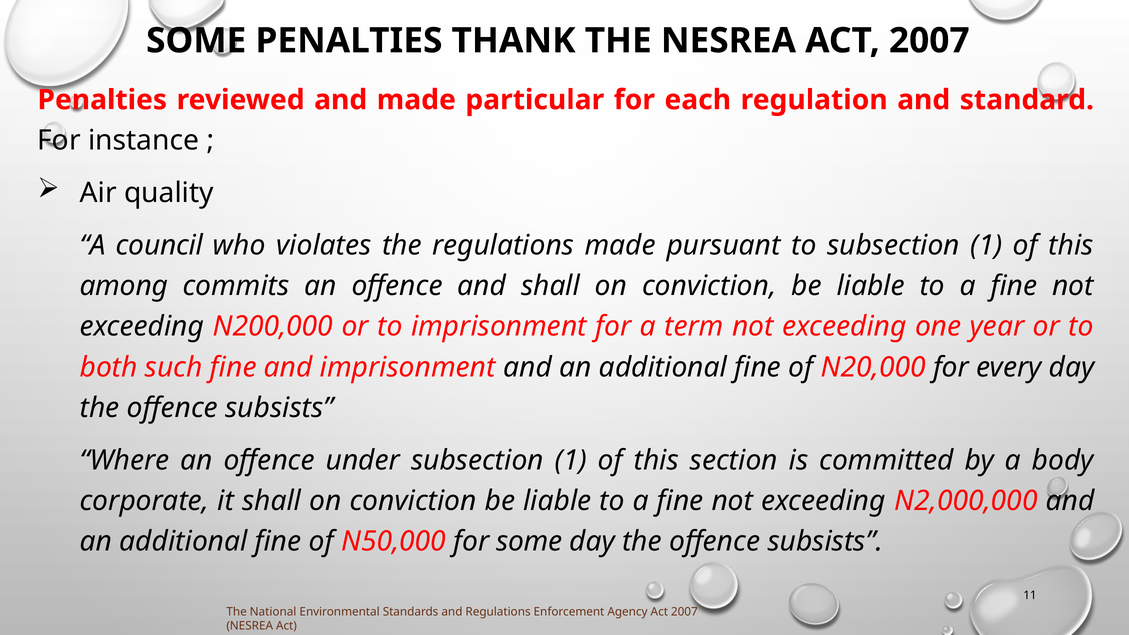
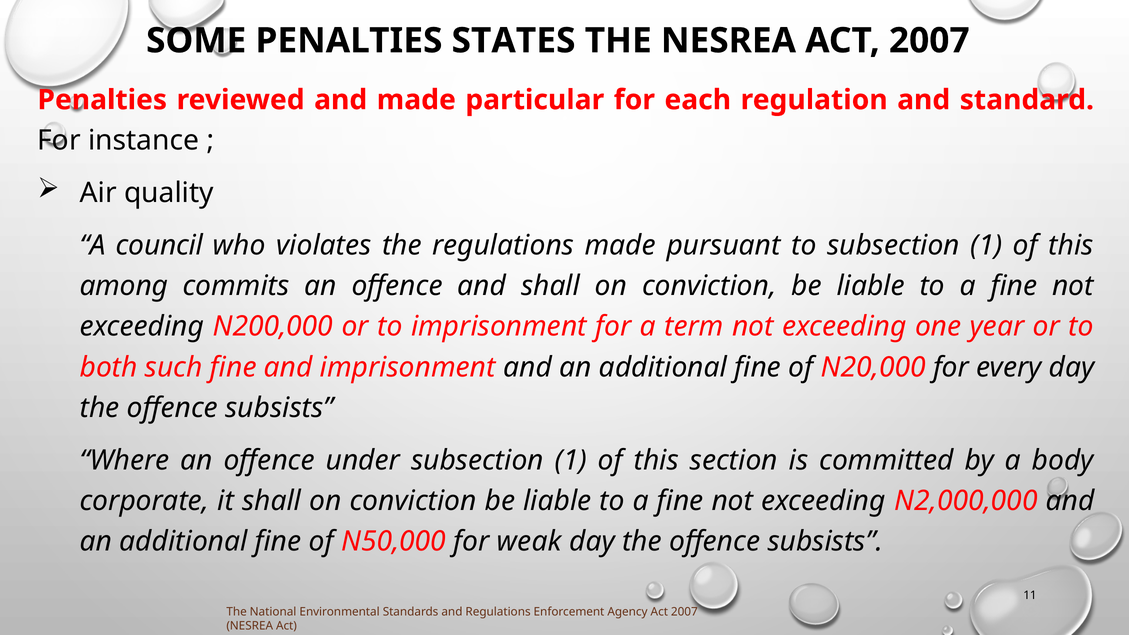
THANK: THANK -> STATES
for some: some -> weak
